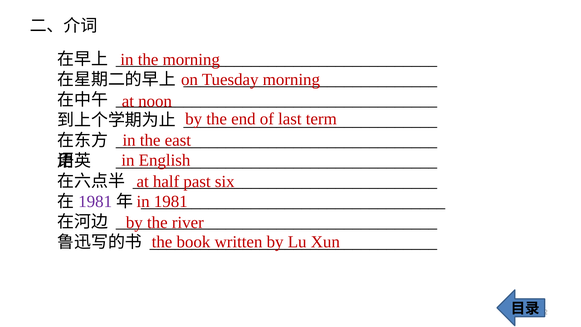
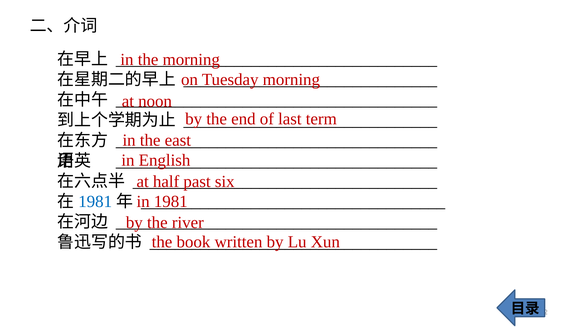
1981 at (95, 202) colour: purple -> blue
